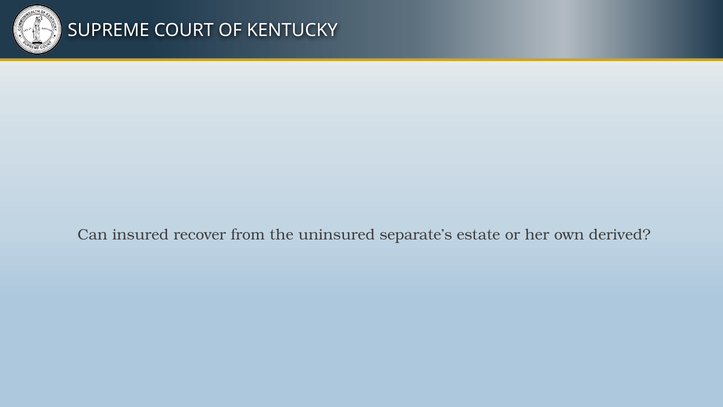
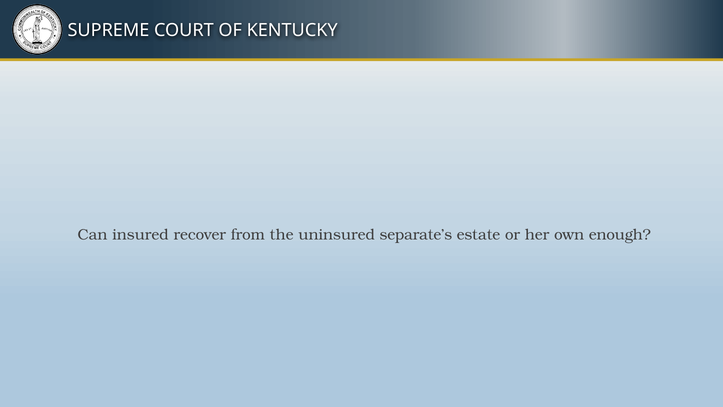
derived: derived -> enough
